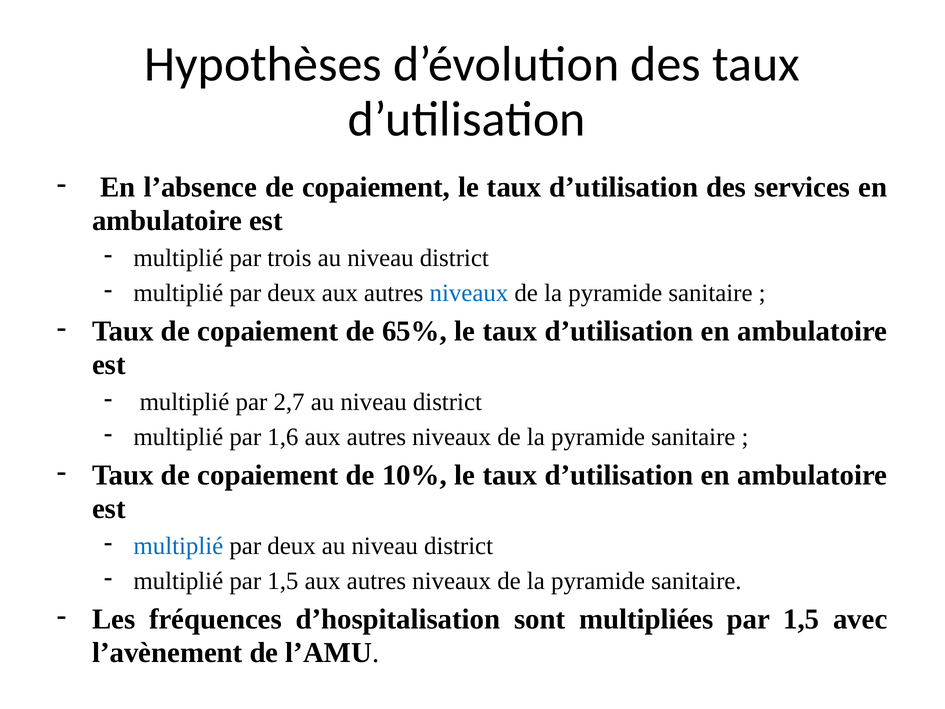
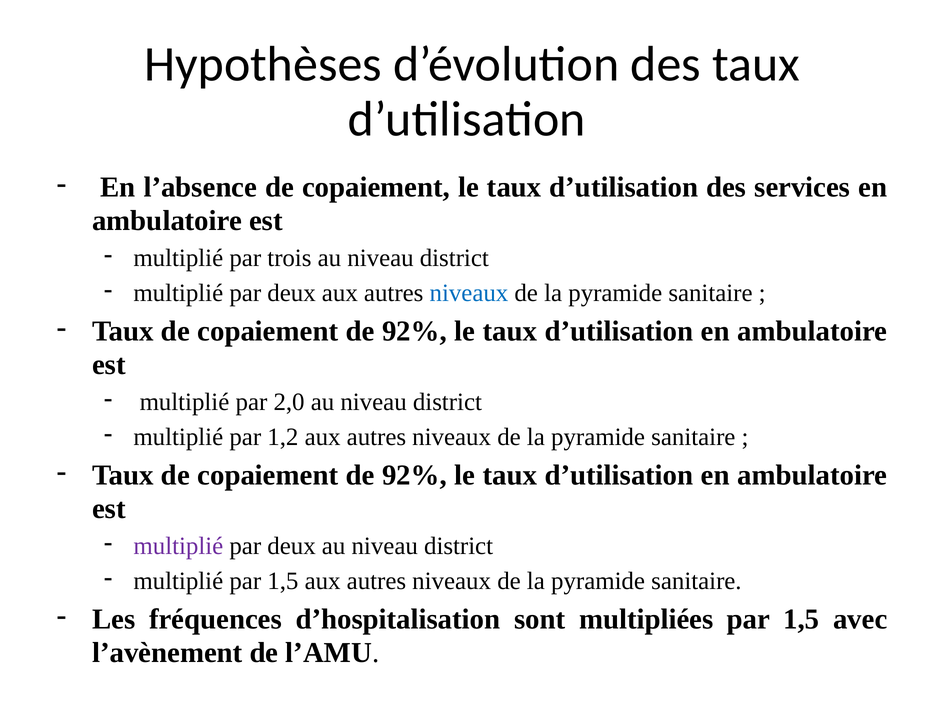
65% at (415, 331): 65% -> 92%
2,7: 2,7 -> 2,0
1,6: 1,6 -> 1,2
10% at (415, 475): 10% -> 92%
multiplié at (178, 546) colour: blue -> purple
